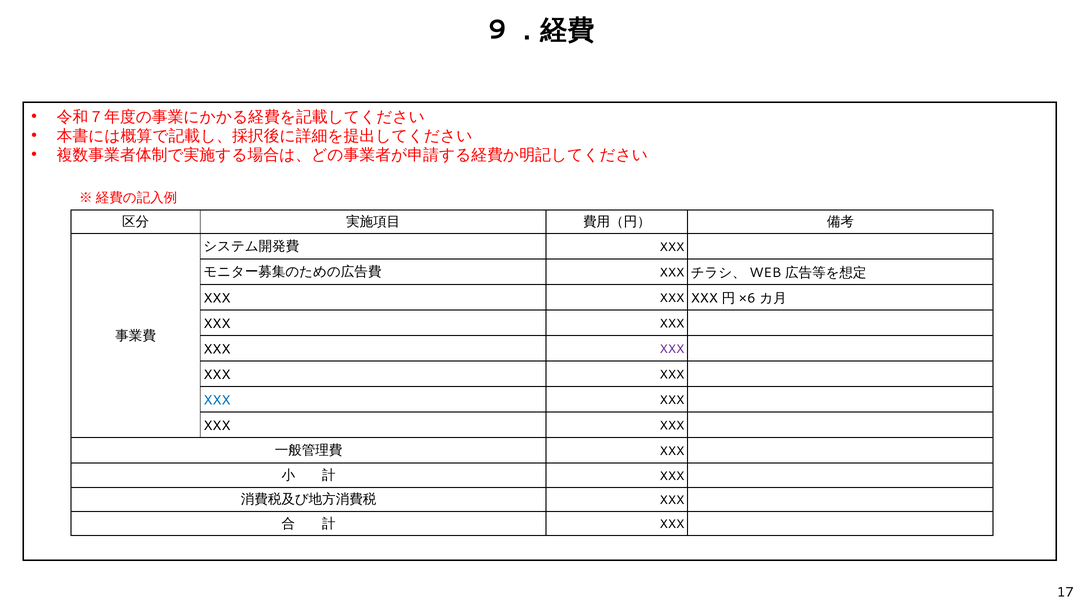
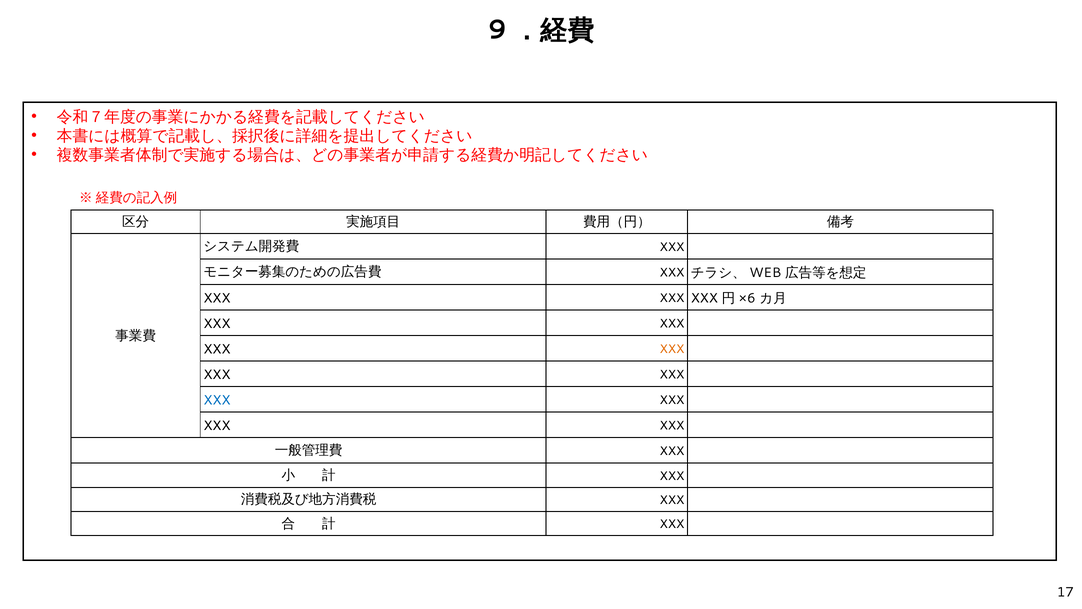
XXX at (672, 349) colour: purple -> orange
